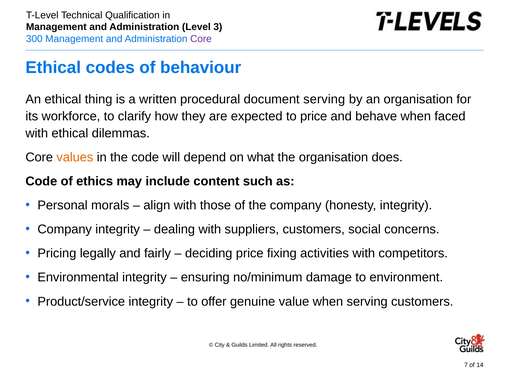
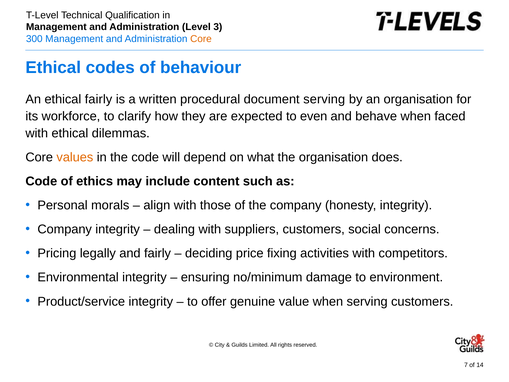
Core at (201, 39) colour: purple -> orange
ethical thing: thing -> fairly
to price: price -> even
